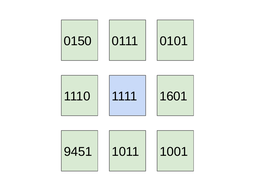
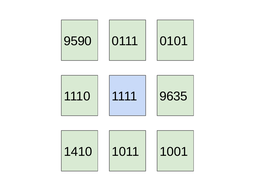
0150: 0150 -> 9590
1601: 1601 -> 9635
9451: 9451 -> 1410
